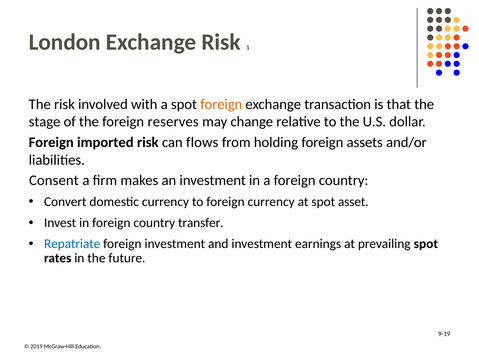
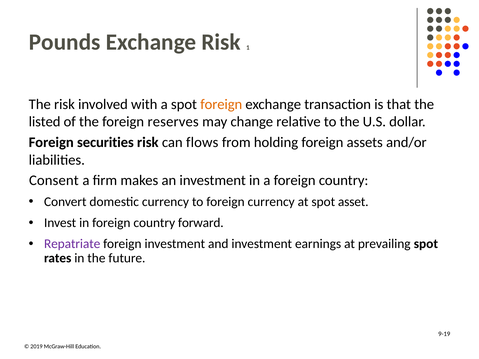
London: London -> Pounds
stage: stage -> listed
imported: imported -> securities
transfer: transfer -> forward
Repatriate colour: blue -> purple
